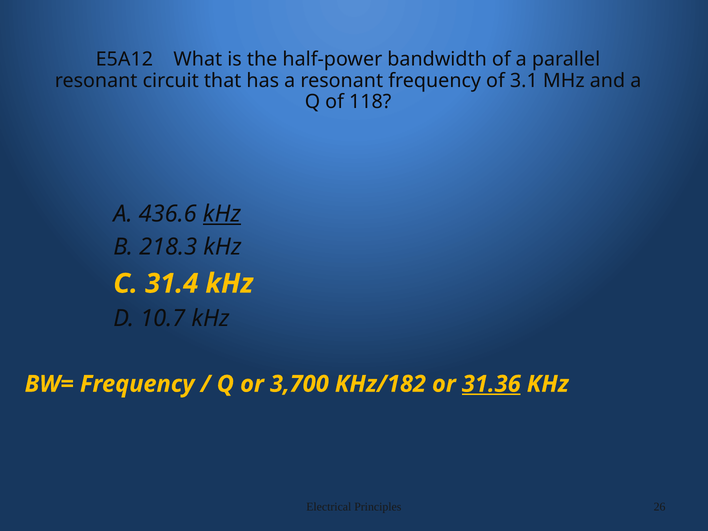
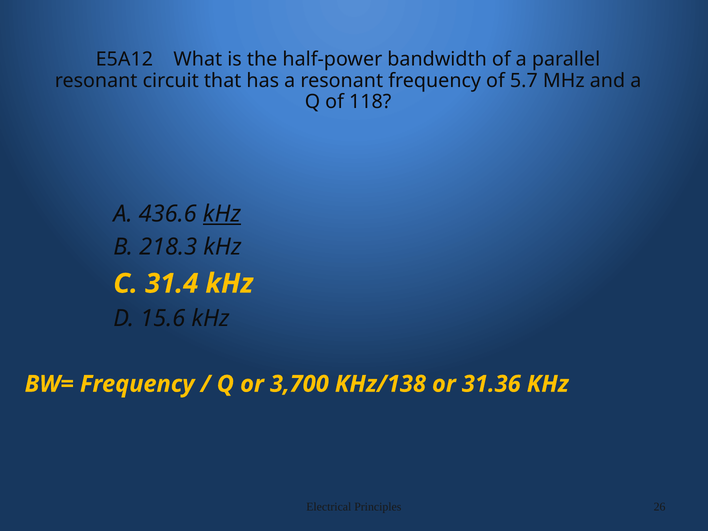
3.1: 3.1 -> 5.7
10.7: 10.7 -> 15.6
KHz/182: KHz/182 -> KHz/138
31.36 underline: present -> none
